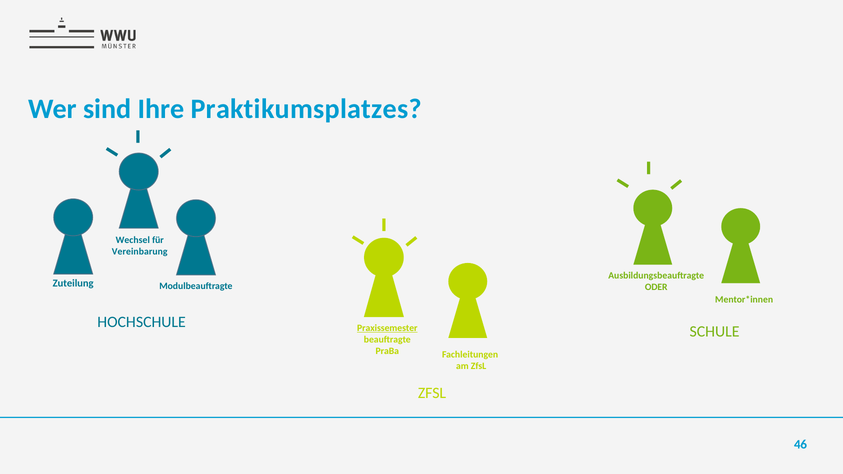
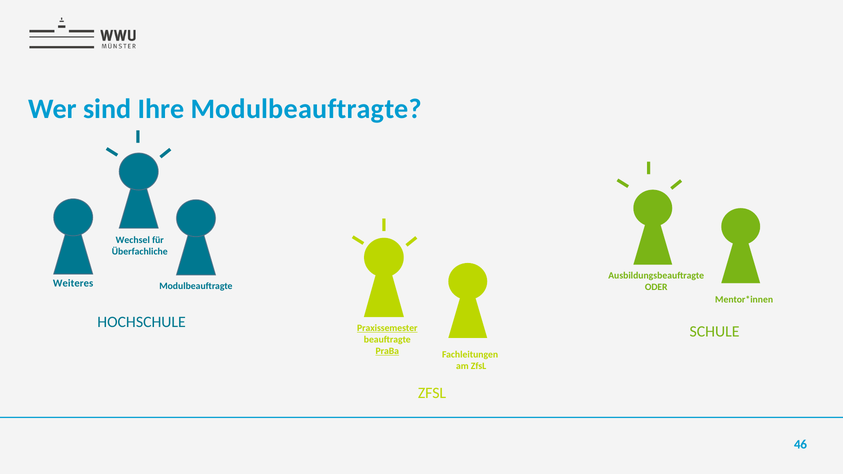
Ihre Praktikumsplatzes: Praktikumsplatzes -> Modulbeauftragte
Vereinbarung: Vereinbarung -> Überfachliche
Zuteilung: Zuteilung -> Weiteres
PraBa underline: none -> present
